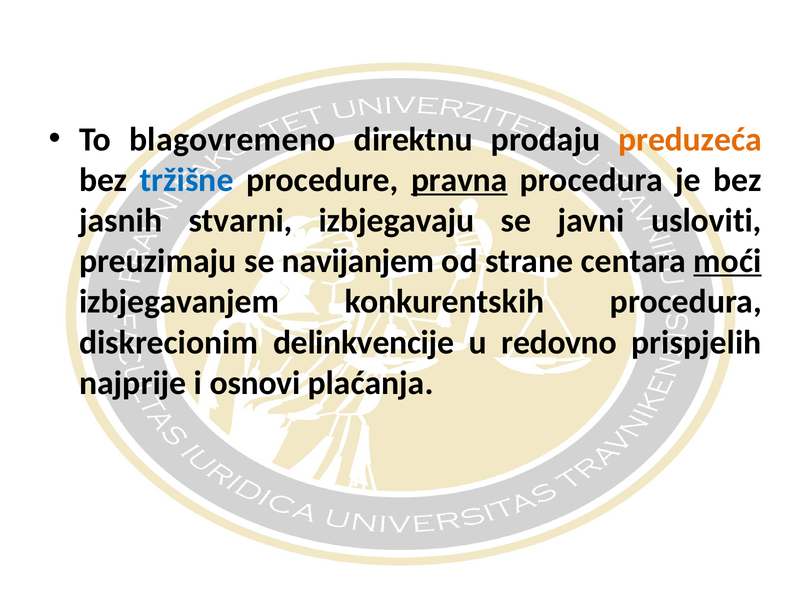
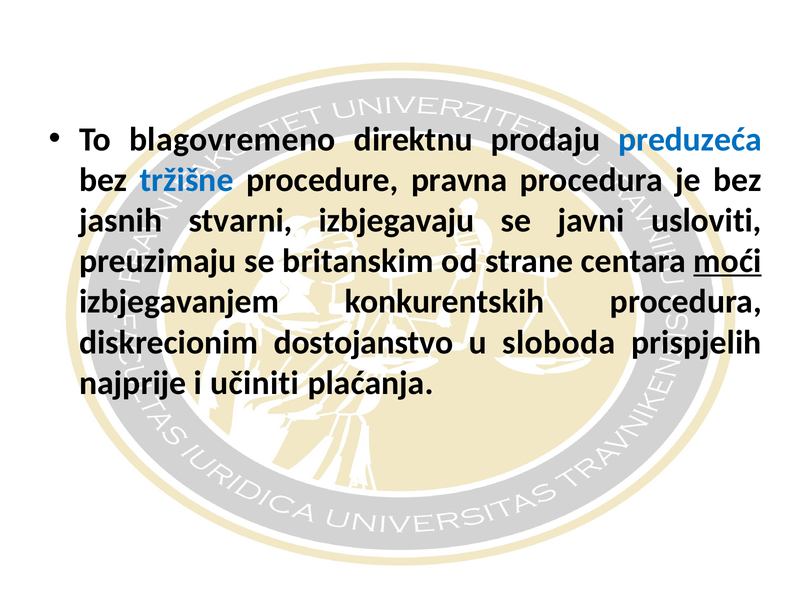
preduzeća colour: orange -> blue
pravna underline: present -> none
navijanjem: navijanjem -> britanskim
delinkvencije: delinkvencije -> dostojanstvo
redovno: redovno -> sloboda
osnovi: osnovi -> učiniti
